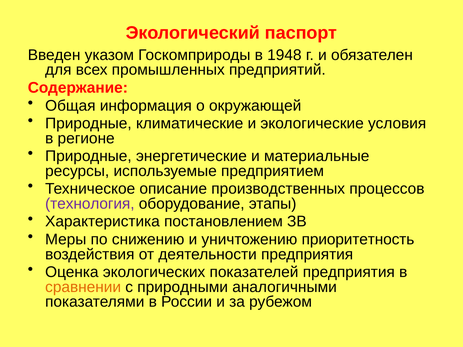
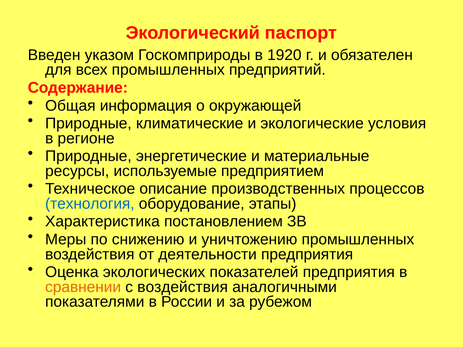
1948: 1948 -> 1920
технология colour: purple -> blue
уничтожению приоритетность: приоритетность -> промышленных
с природными: природными -> воздействия
